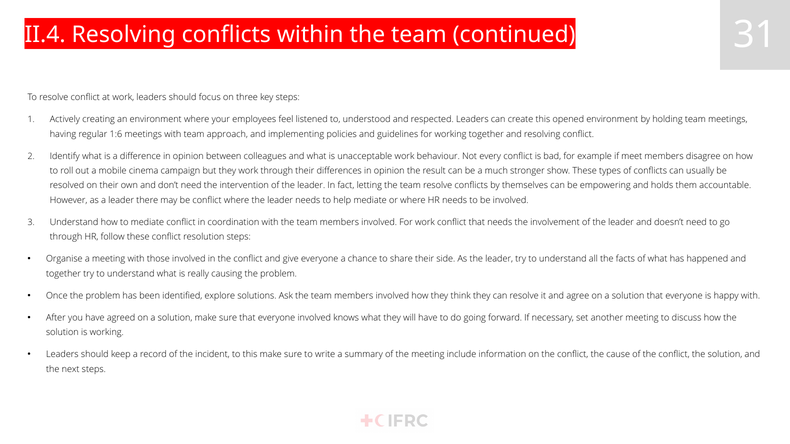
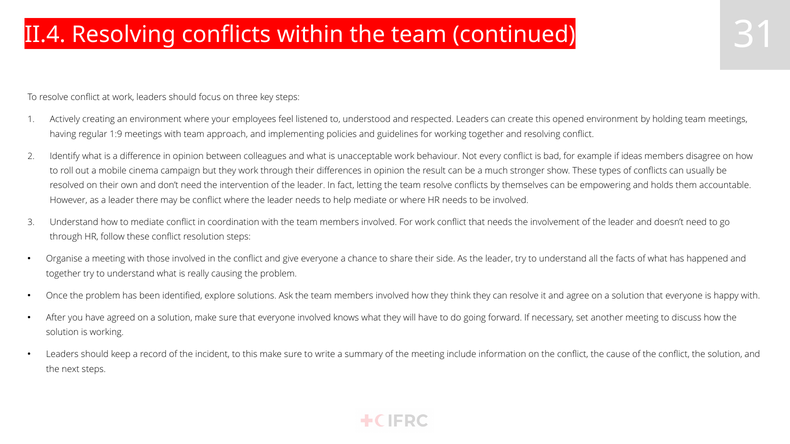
1:6: 1:6 -> 1:9
meet: meet -> ideas
